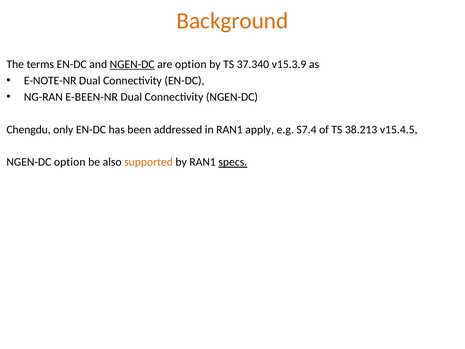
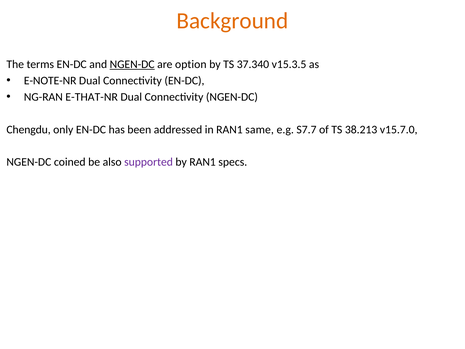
v15.3.9: v15.3.9 -> v15.3.5
E-BEEN-NR: E-BEEN-NR -> E-THAT-NR
apply: apply -> same
S7.4: S7.4 -> S7.7
v15.4.5: v15.4.5 -> v15.7.0
NGEN-DC option: option -> coined
supported colour: orange -> purple
specs underline: present -> none
